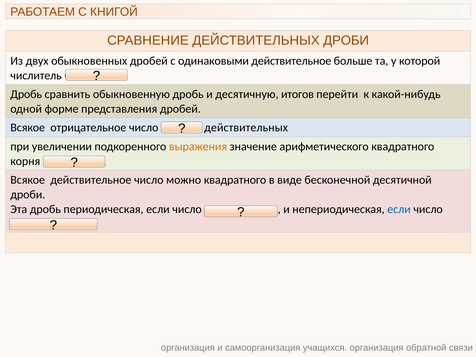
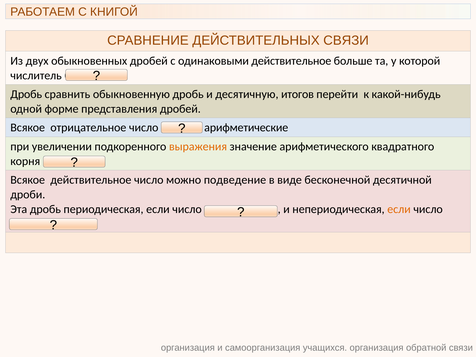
ДЕЙСТВИТЕЛЬНЫХ ДРОБИ: ДРОБИ -> СВЯЗИ
действительных at (246, 128): действительных -> арифметические
можно квадратного: квадратного -> подведение
если at (399, 209) colour: blue -> orange
